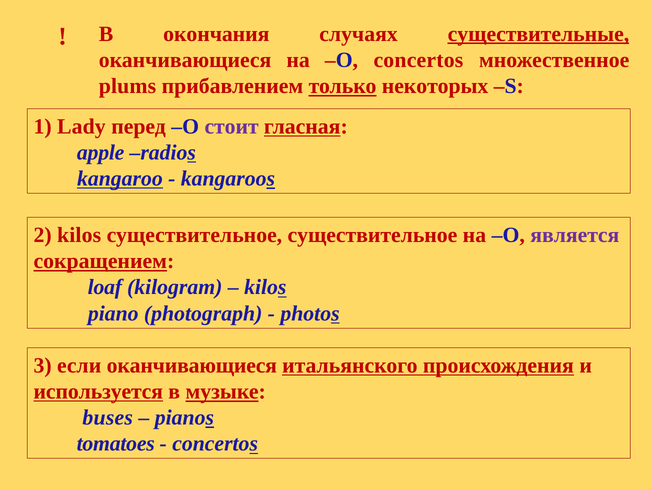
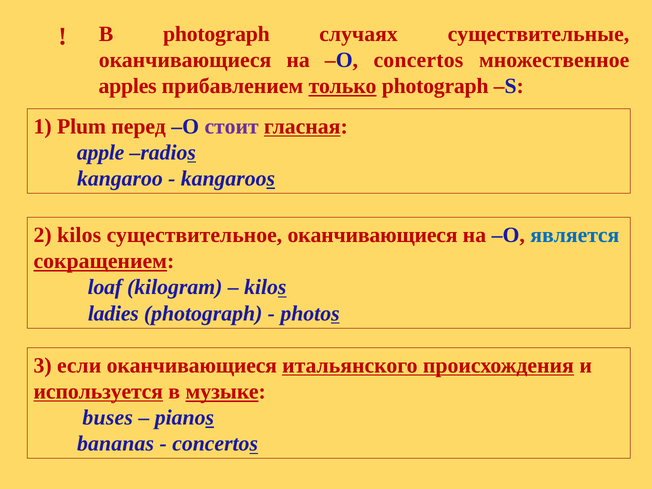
В окончания: окончания -> photograph
существительные underline: present -> none
plums: plums -> apples
только некоторых: некоторых -> photograph
Lady: Lady -> Plum
kangaroo underline: present -> none
существительное существительное: существительное -> оканчивающиеся
является colour: purple -> blue
piano: piano -> ladies
tomatoes: tomatoes -> bananas
